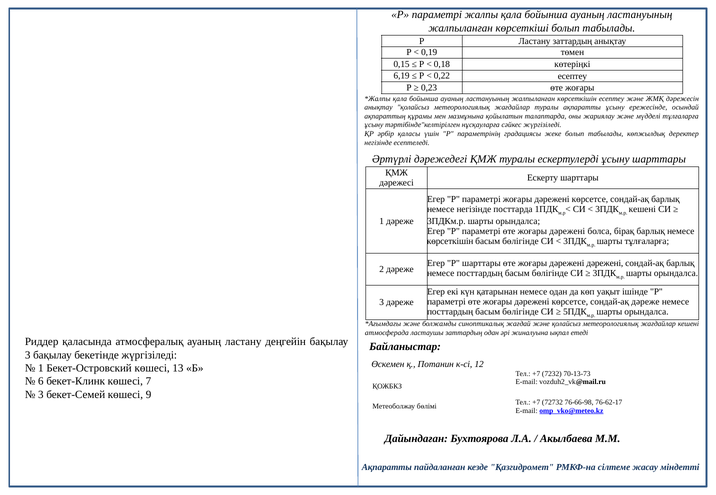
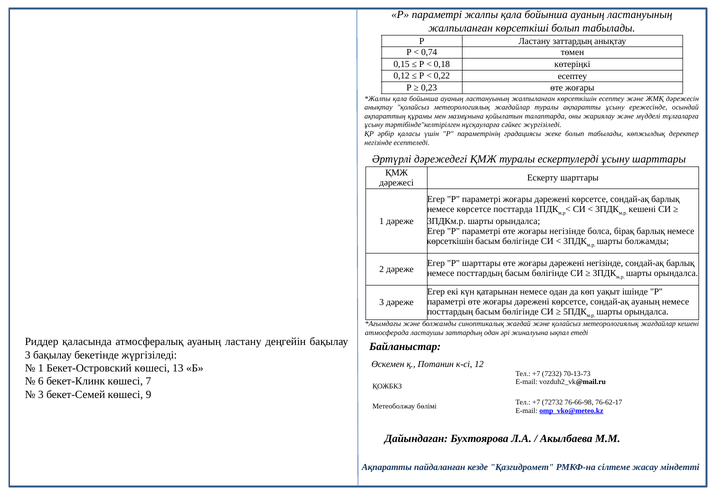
0,19: 0,19 -> 0,74
6,19: 6,19 -> 0,12
немесе негізінде: негізінде -> көрсетсе
дәрежені at (567, 231): дәрежені -> негізінде
шарты тұлғаларға: тұлғаларға -> болжамды
дәрежені дәрежені: дәрежені -> негізінде
сондай-ақ дәреже: дәреже -> ауаның
